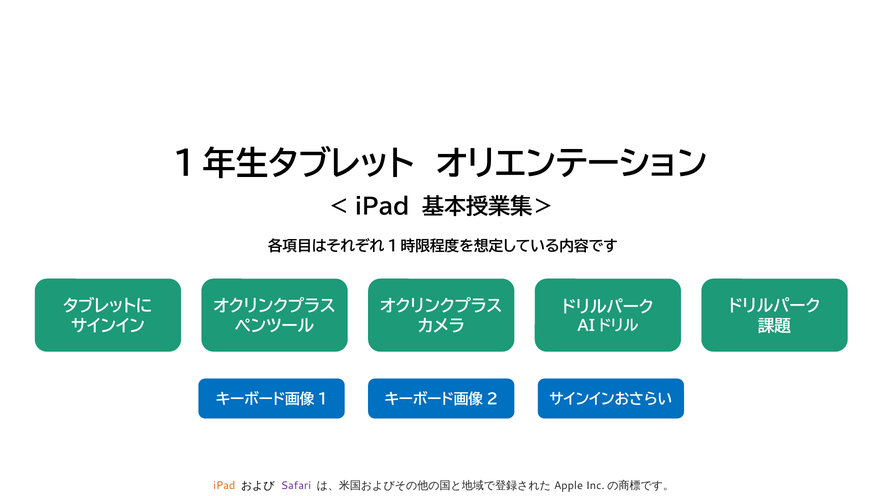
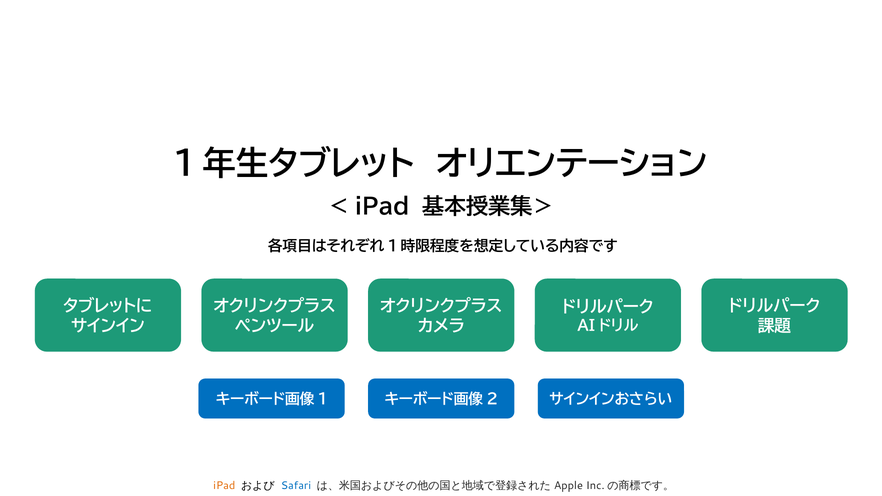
Safari colour: purple -> blue
